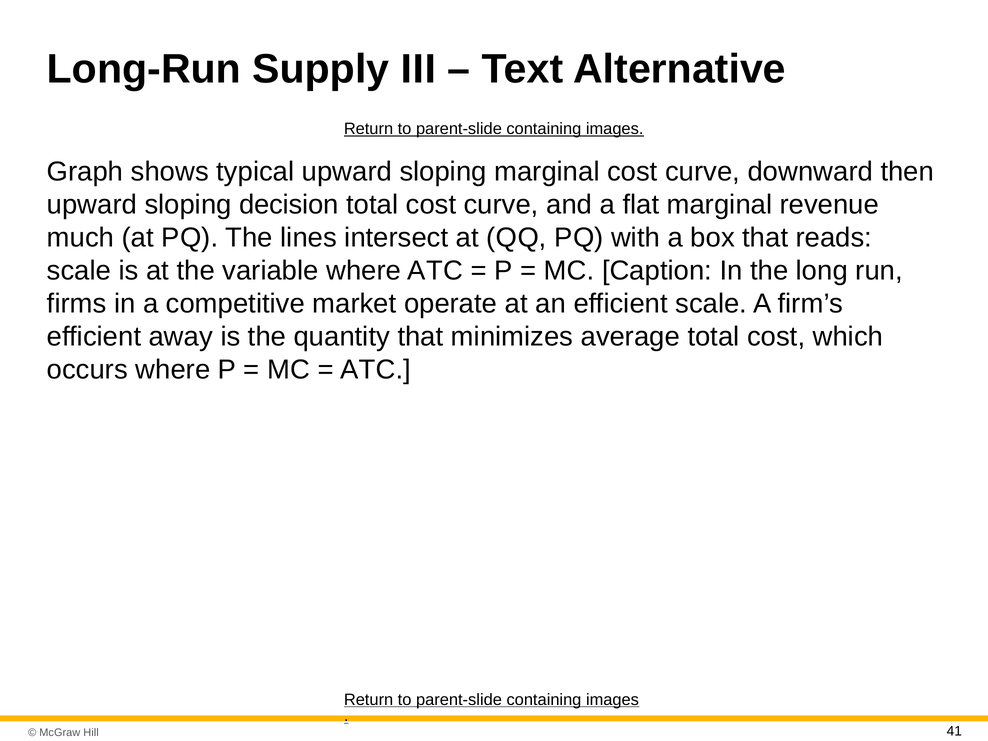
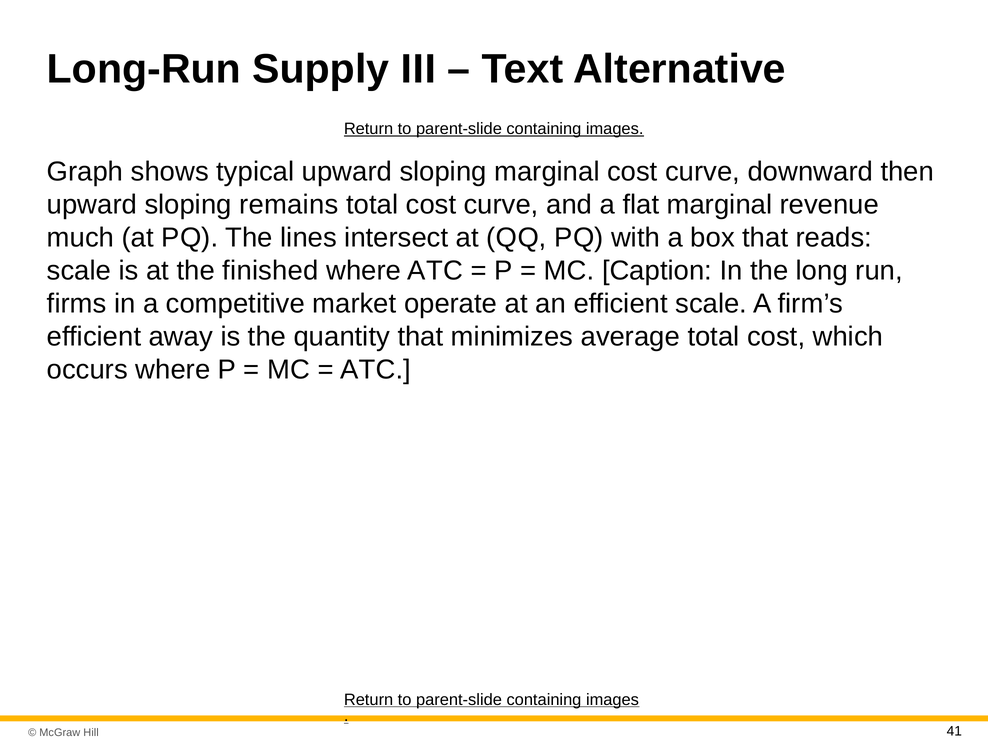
decision: decision -> remains
variable: variable -> finished
